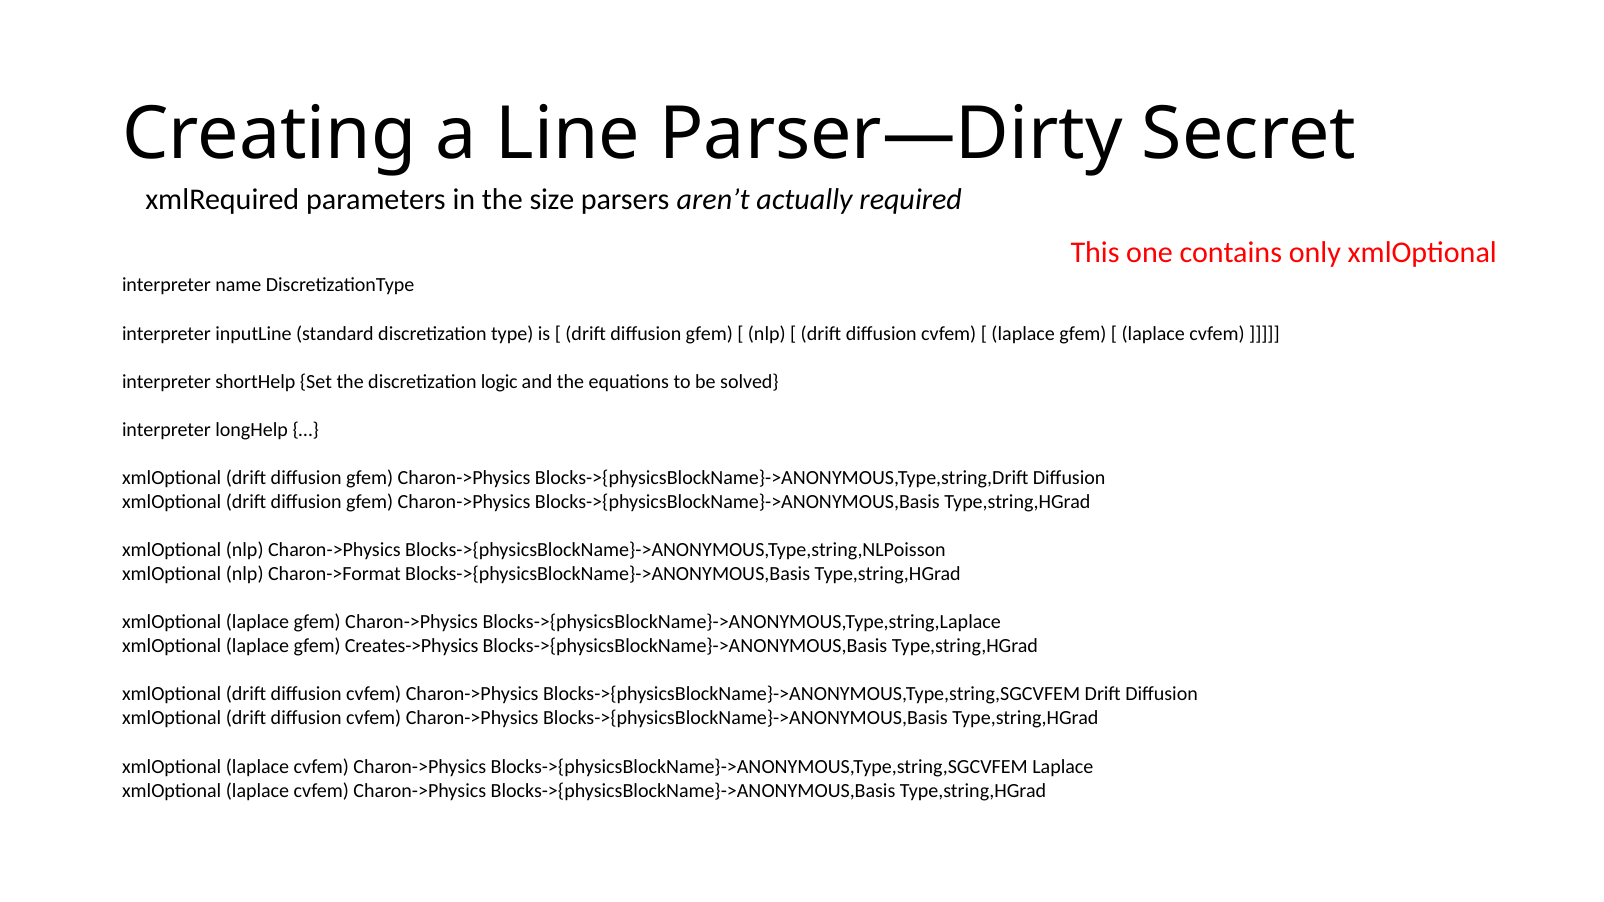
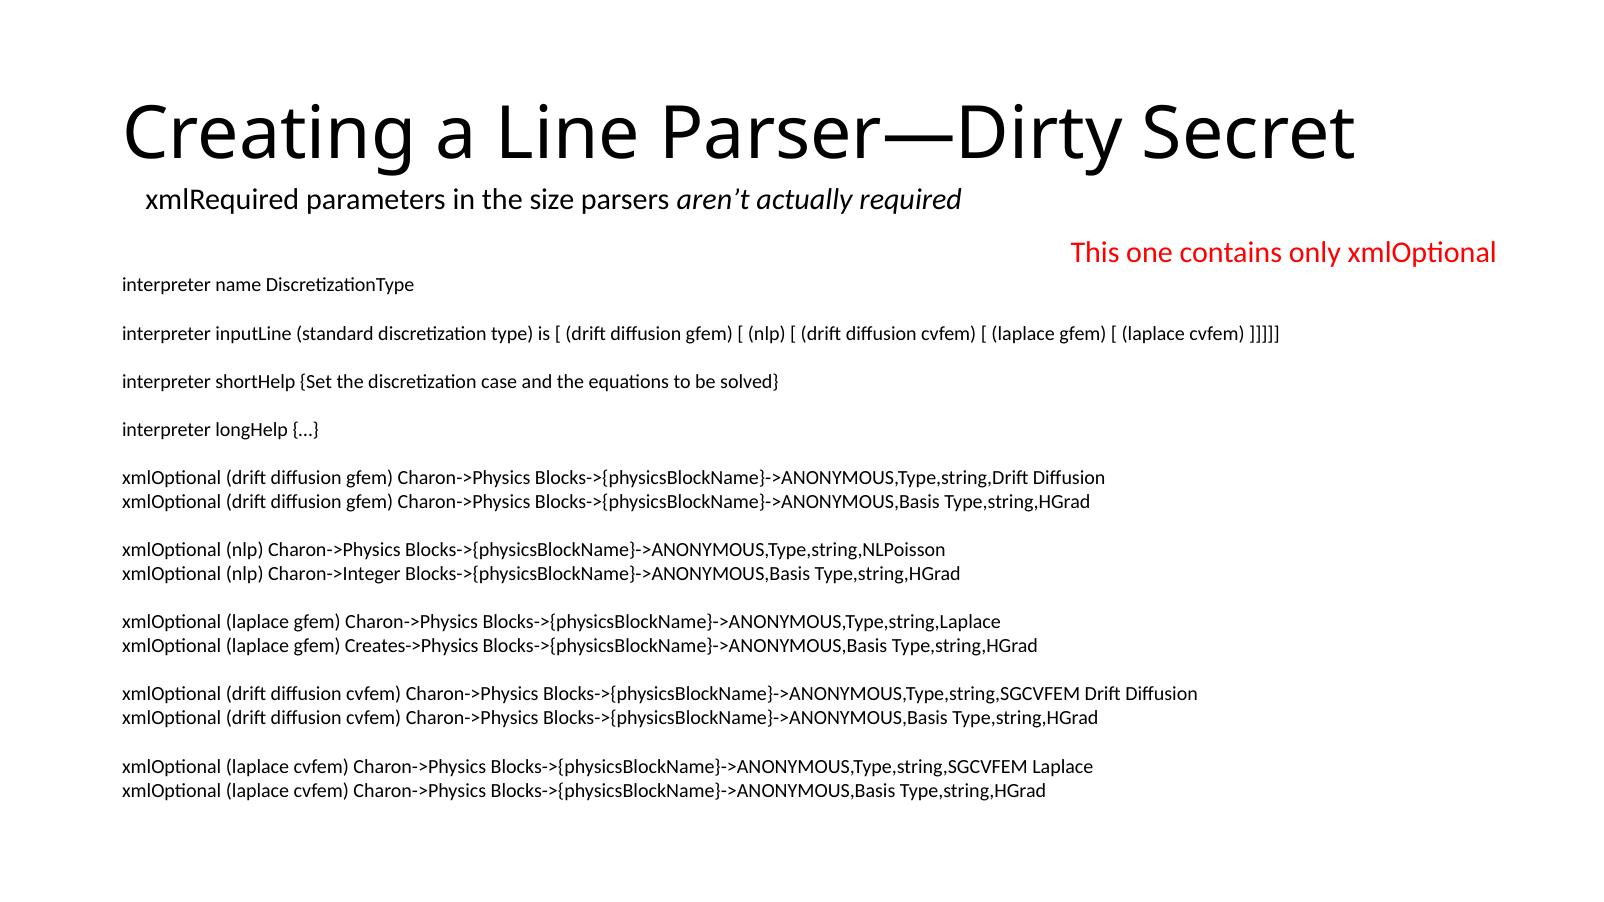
logic: logic -> case
Charon->Format: Charon->Format -> Charon->Integer
